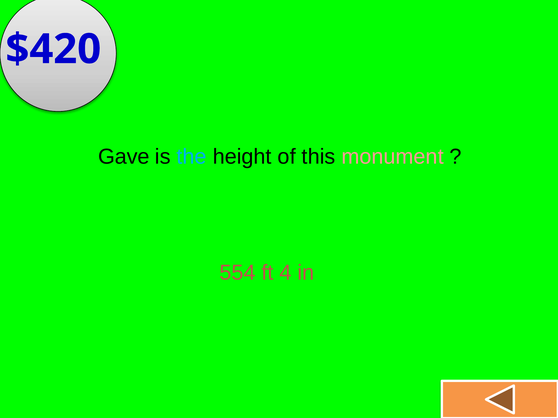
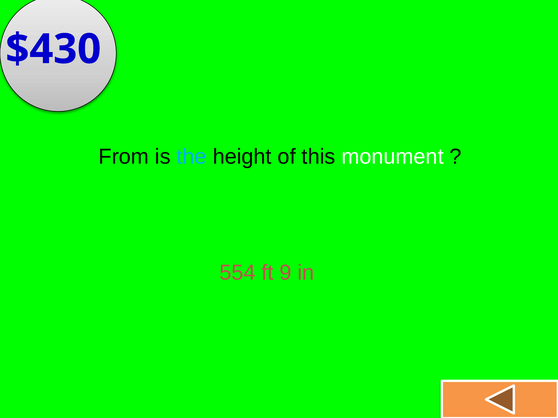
$420: $420 -> $430
Gave: Gave -> From
monument colour: pink -> white
4: 4 -> 9
